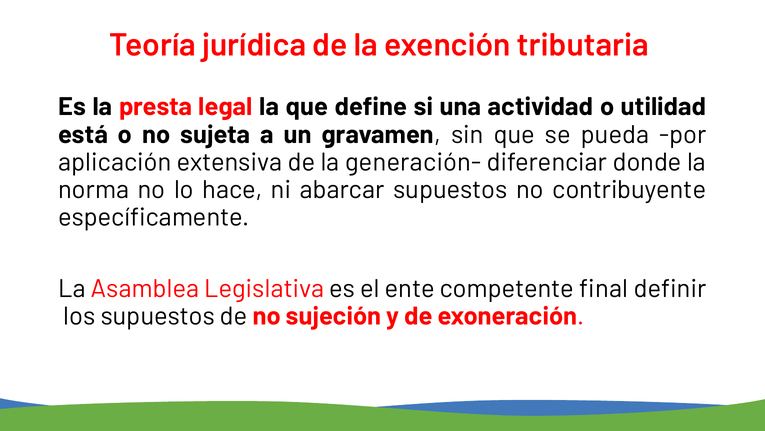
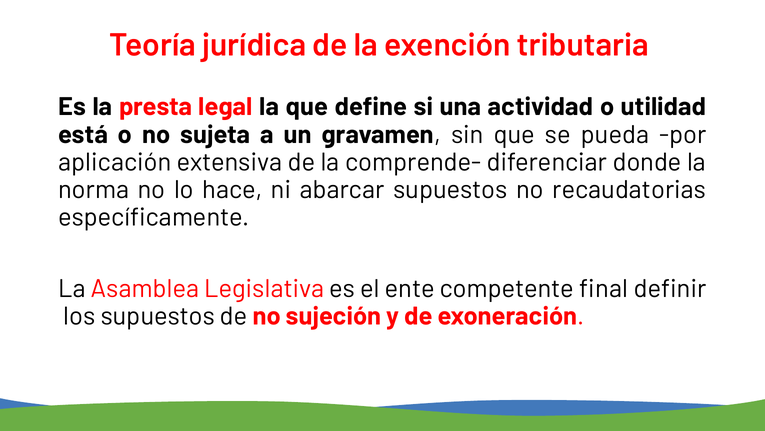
generación-: generación- -> comprende-
contribuyente: contribuyente -> recaudatorias
